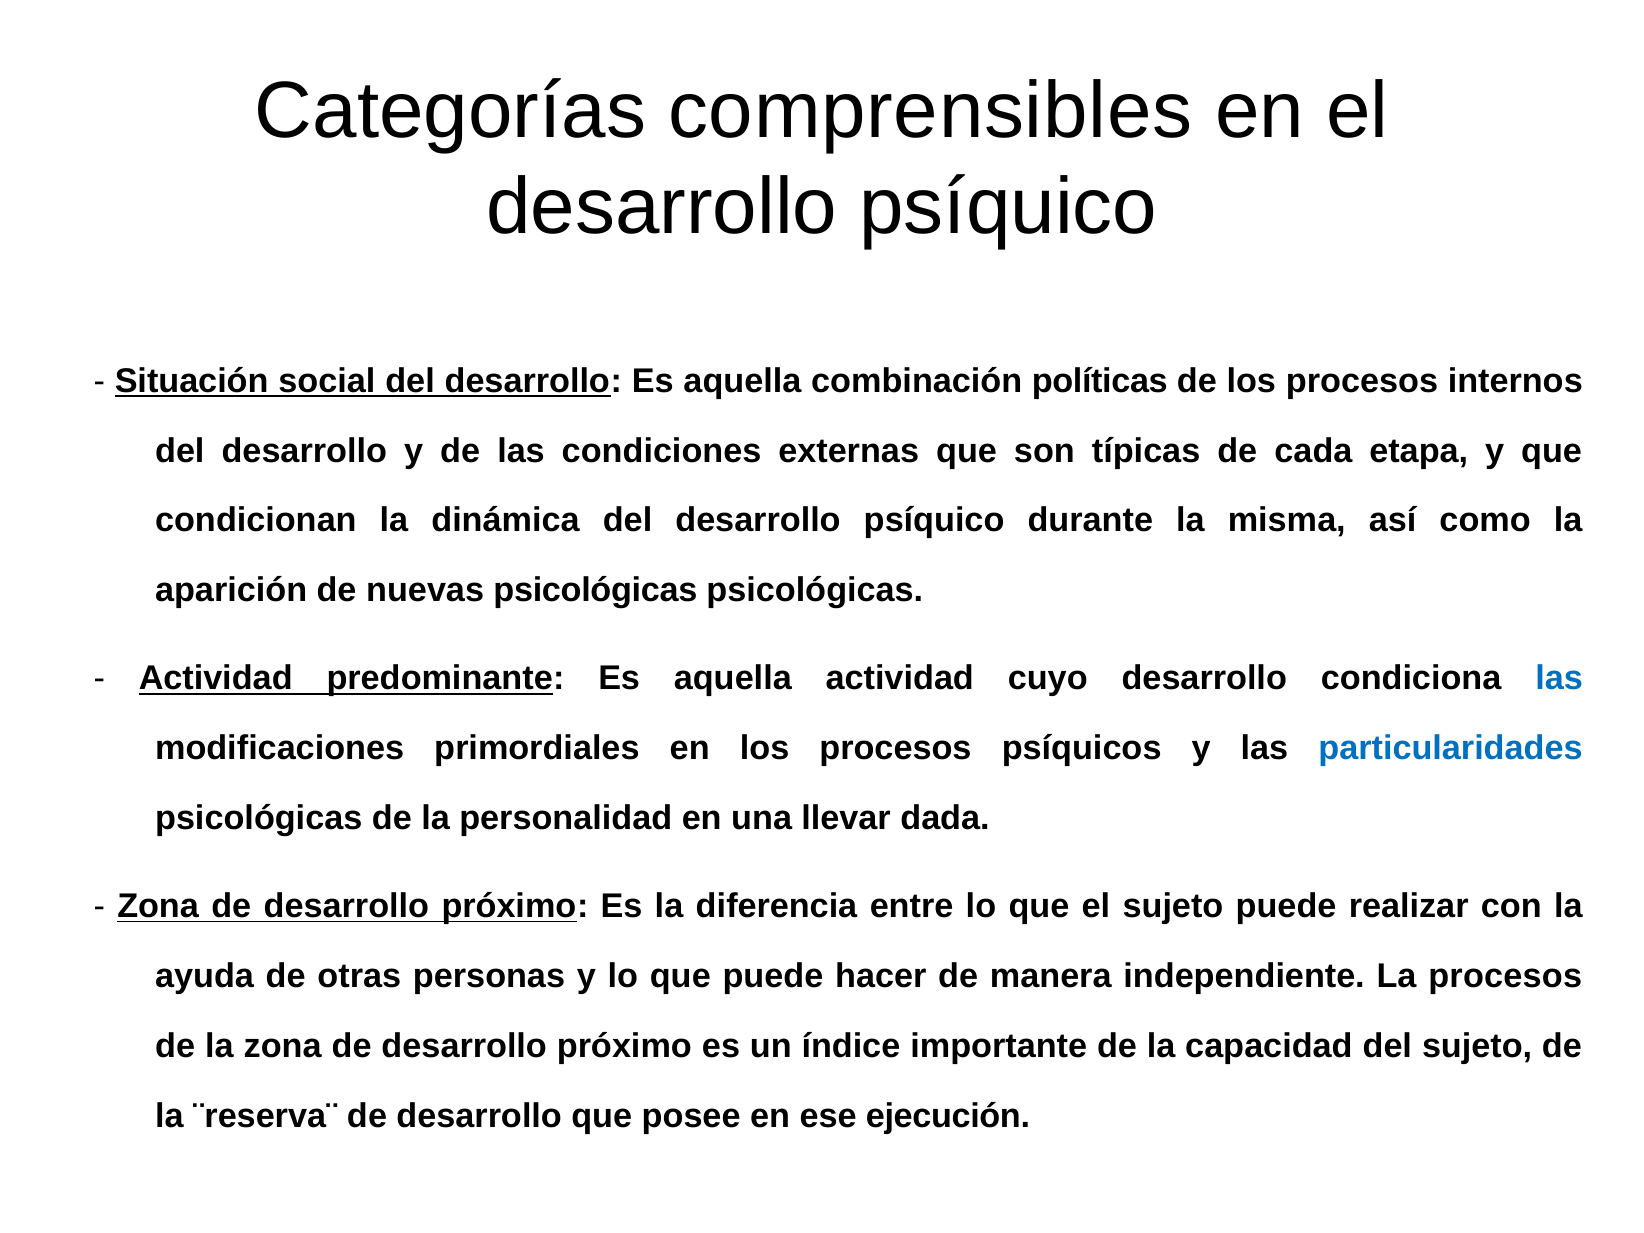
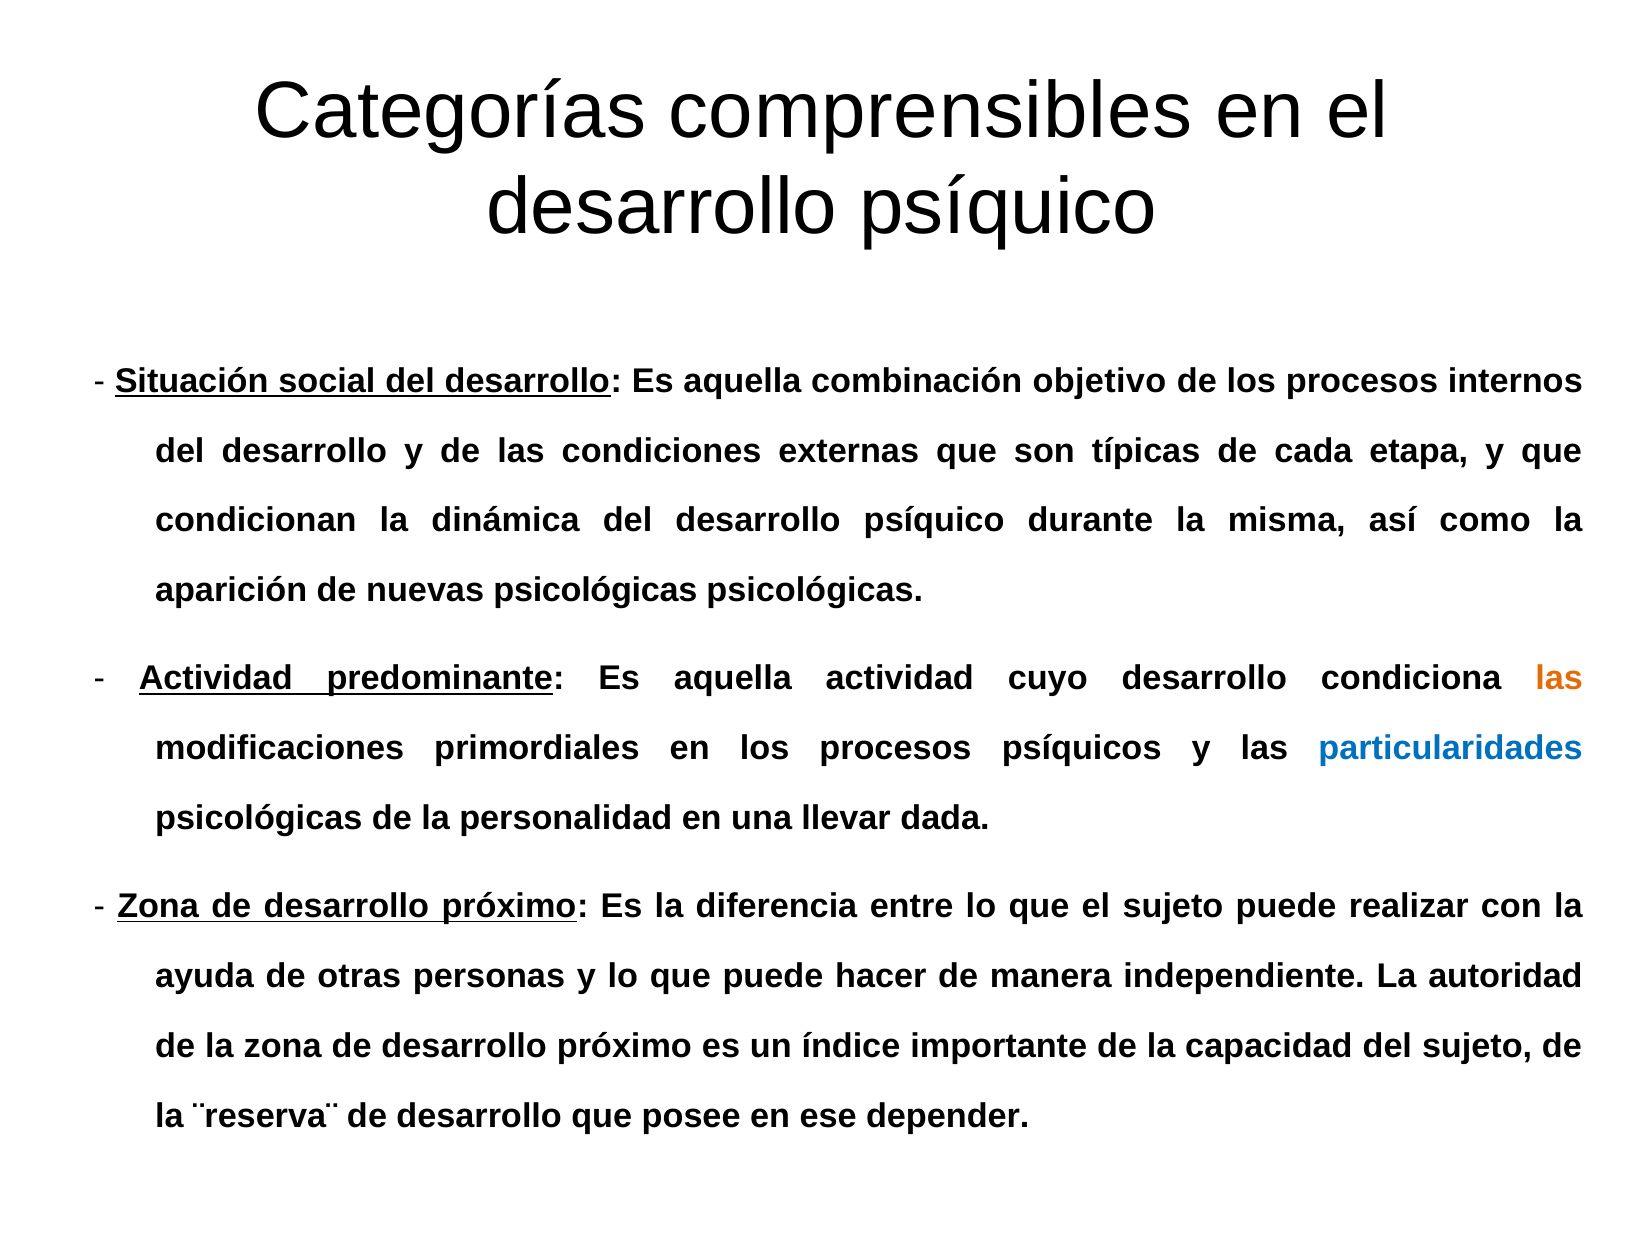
políticas: políticas -> objetivo
las at (1559, 679) colour: blue -> orange
La procesos: procesos -> autoridad
ejecución: ejecución -> depender
